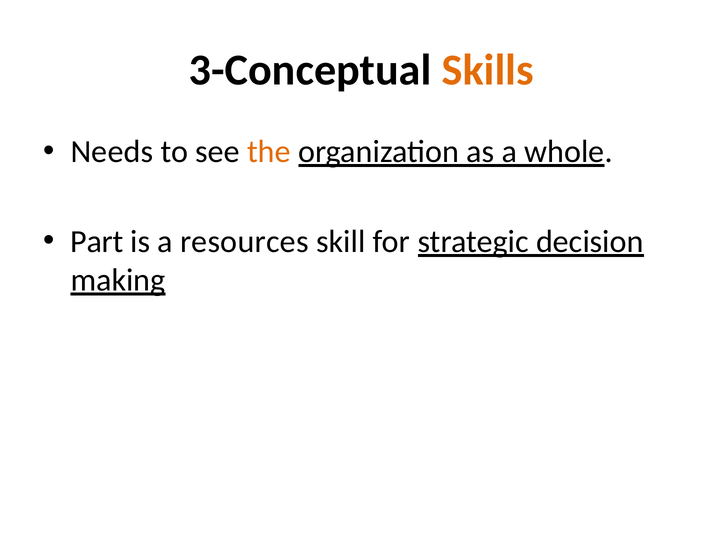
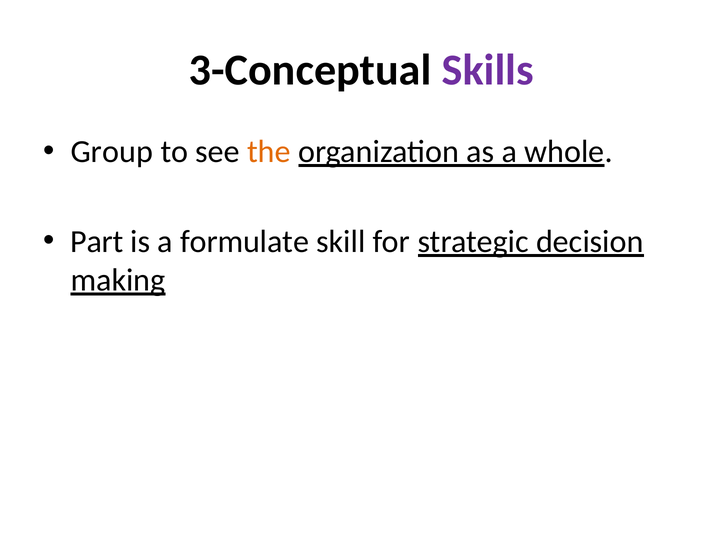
Skills colour: orange -> purple
Needs: Needs -> Group
resources: resources -> formulate
